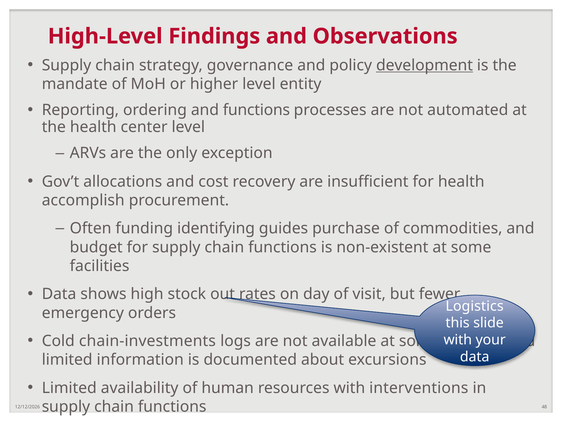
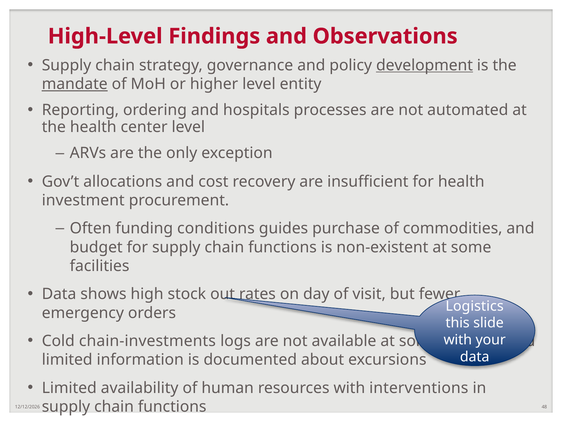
mandate underline: none -> present
and functions: functions -> hospitals
accomplish: accomplish -> investment
identifying: identifying -> conditions
